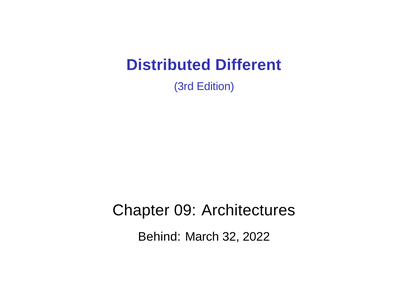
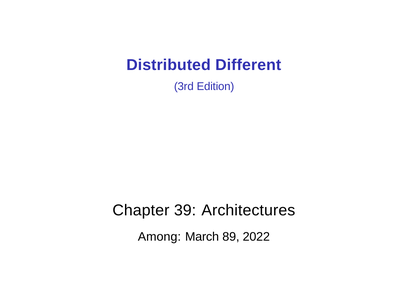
09: 09 -> 39
Behind: Behind -> Among
32: 32 -> 89
